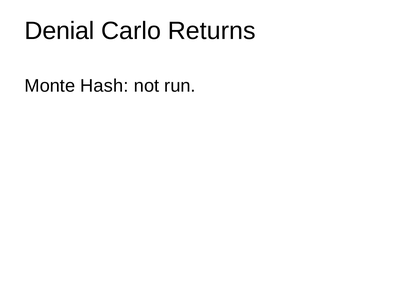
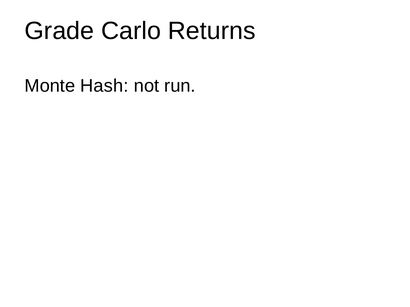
Denial: Denial -> Grade
